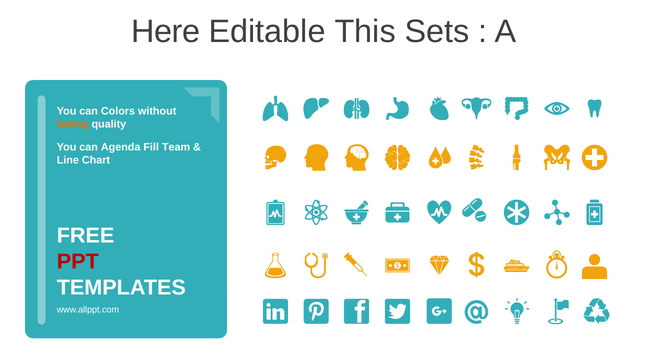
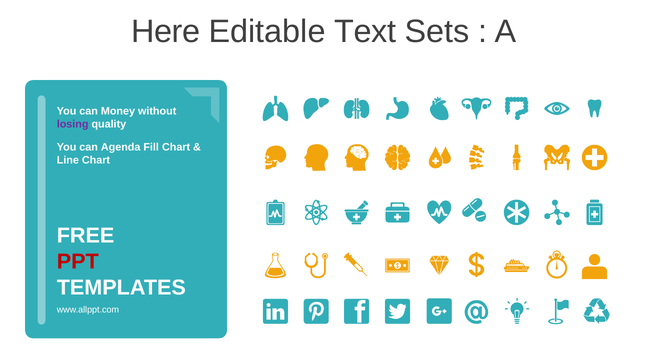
This: This -> Text
Colors: Colors -> Money
losing colour: orange -> purple
Fill Team: Team -> Chart
